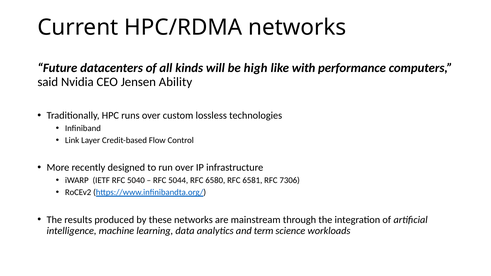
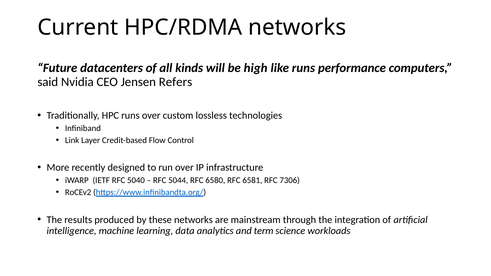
like with: with -> runs
Ability: Ability -> Refers
